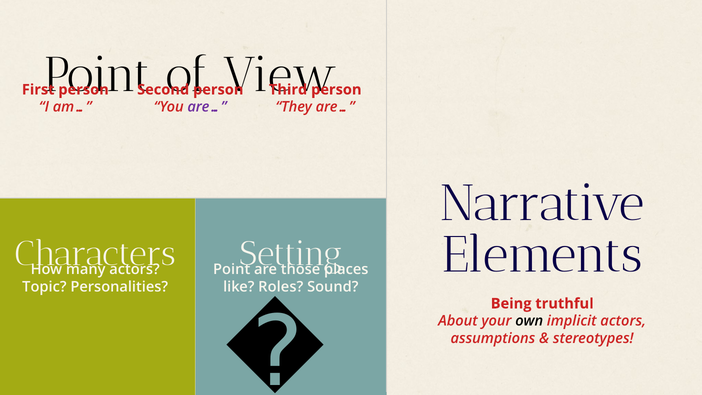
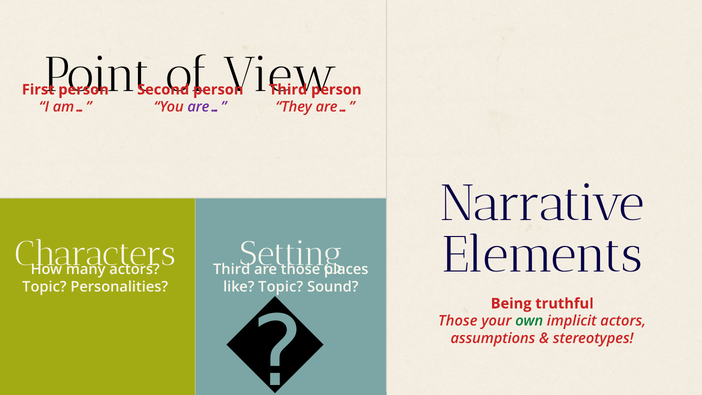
Point at (232, 270): Point -> Third
like Roles: Roles -> Topic
About at (458, 321): About -> Those
own colour: black -> green
